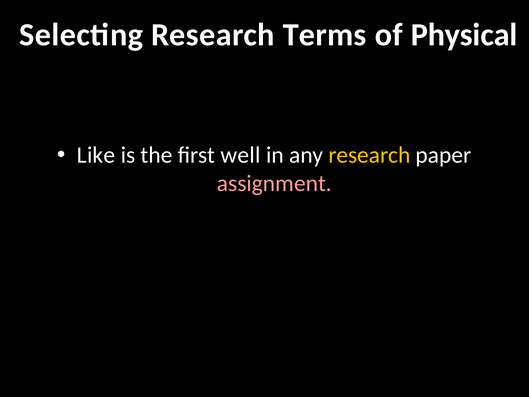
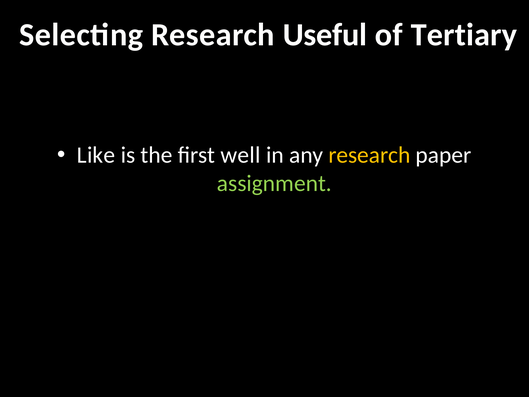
Terms: Terms -> Useful
Physical: Physical -> Tertiary
assignment colour: pink -> light green
